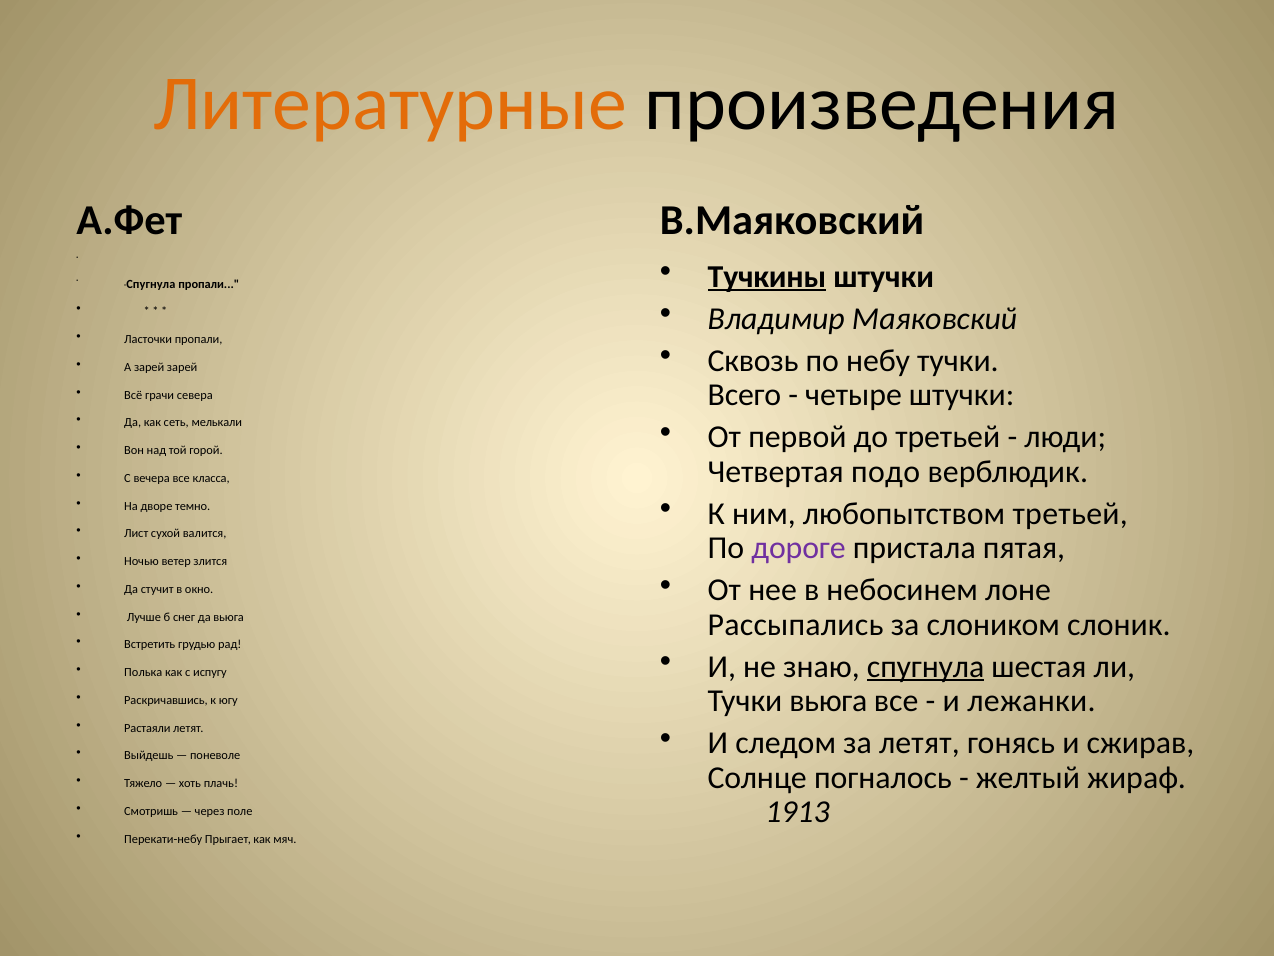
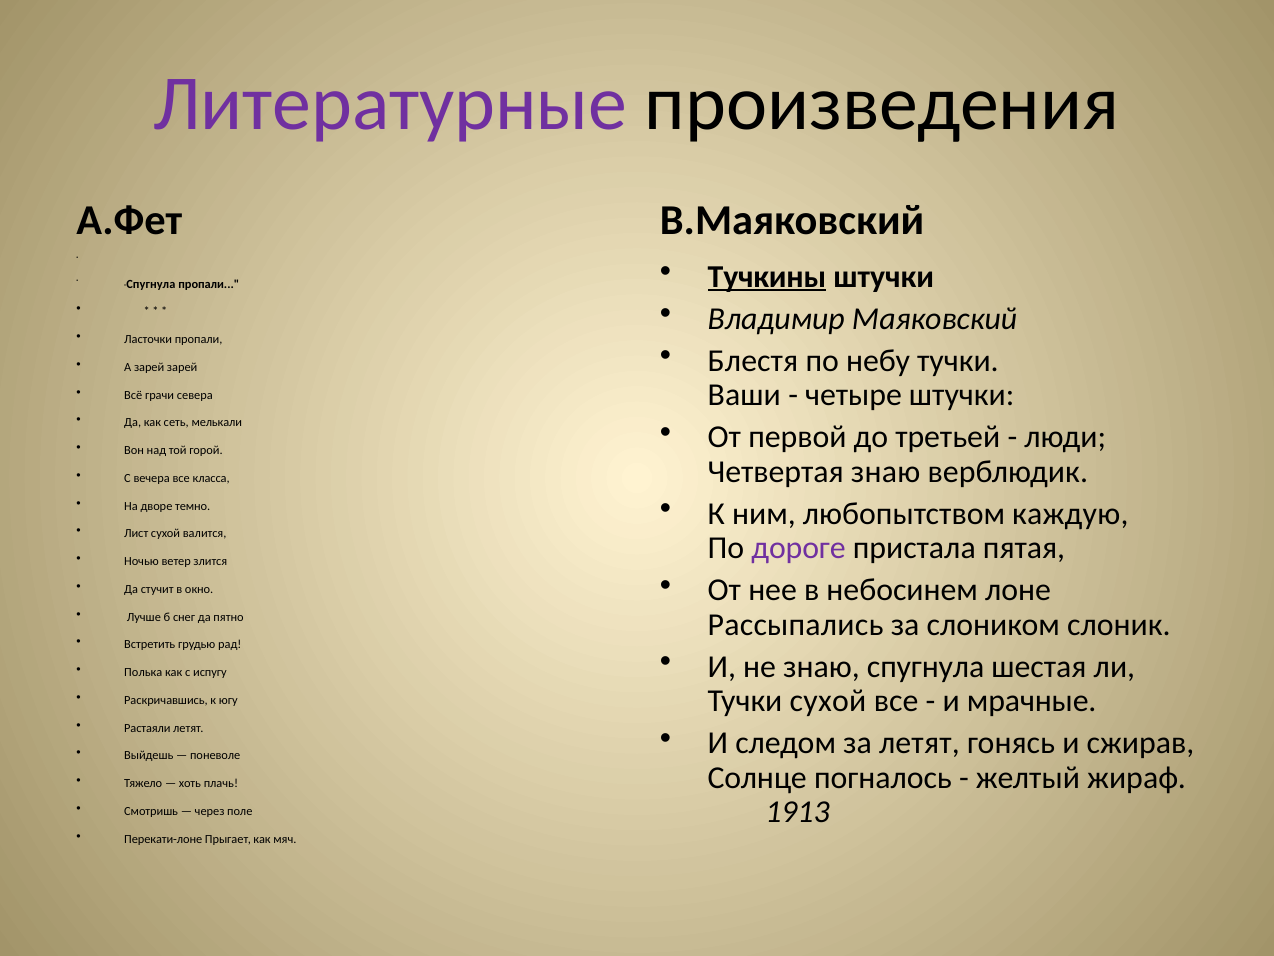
Литературные colour: orange -> purple
Сквозь: Сквозь -> Блестя
Всего: Всего -> Ваши
Четвертая подо: подо -> знаю
любопытством третьей: третьей -> каждую
да вьюга: вьюга -> пятно
спугнула at (926, 666) underline: present -> none
Тучки вьюга: вьюга -> сухой
лежанки: лежанки -> мрачные
Перекати-небу: Перекати-небу -> Перекати-лоне
